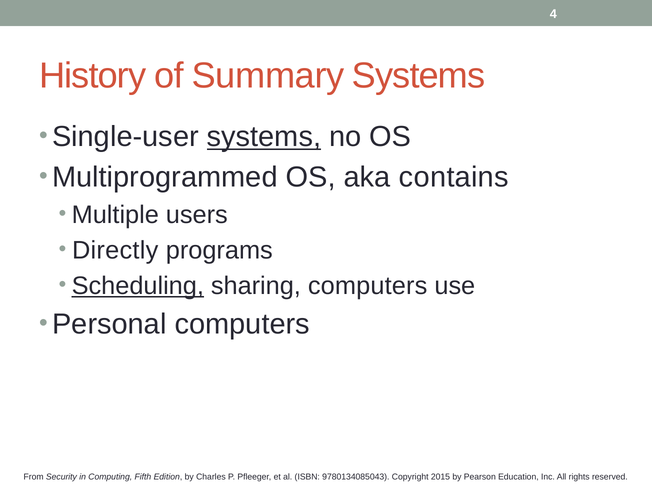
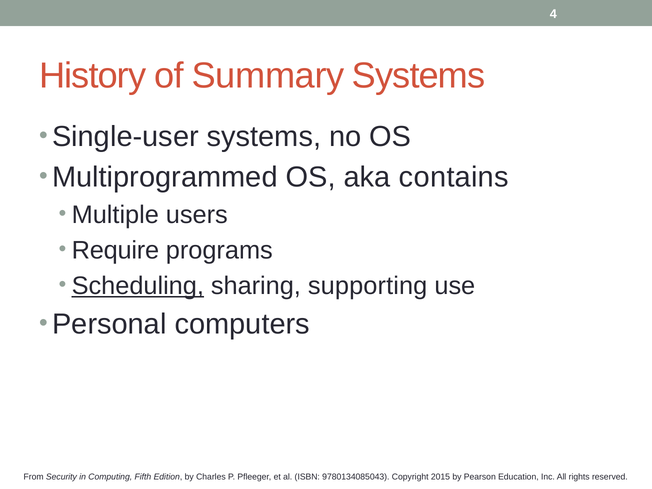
systems at (264, 137) underline: present -> none
Directly: Directly -> Require
sharing computers: computers -> supporting
